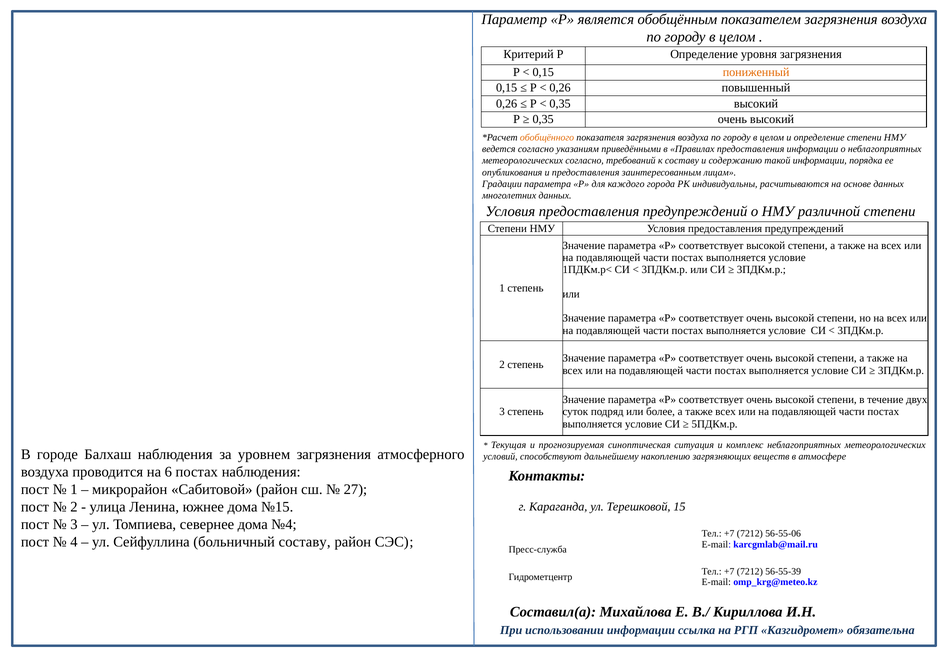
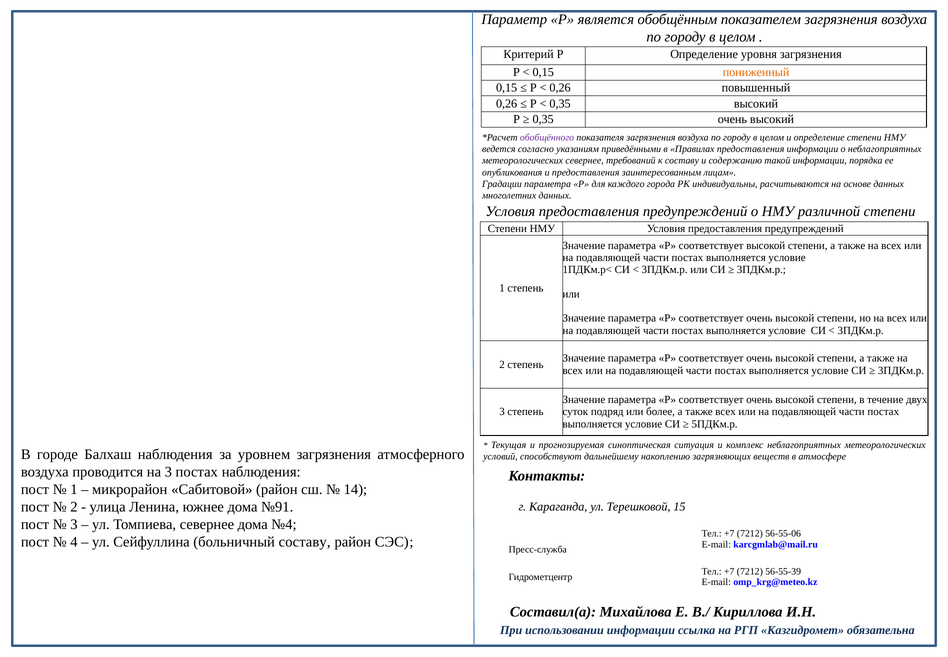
обобщённого colour: orange -> purple
метеорологических согласно: согласно -> севернее
на 6: 6 -> 3
27: 27 -> 14
№15: №15 -> №91
